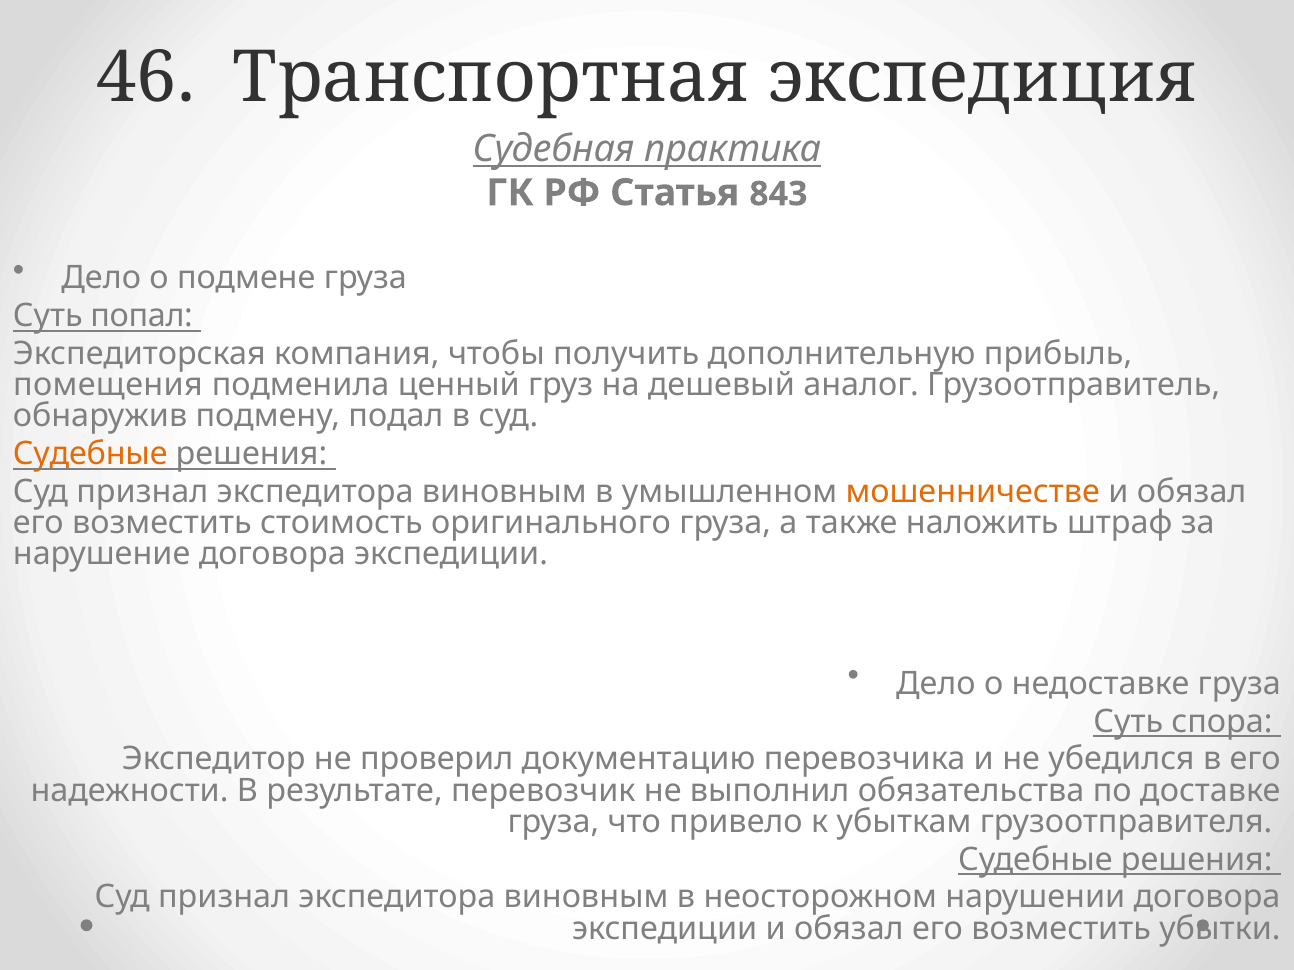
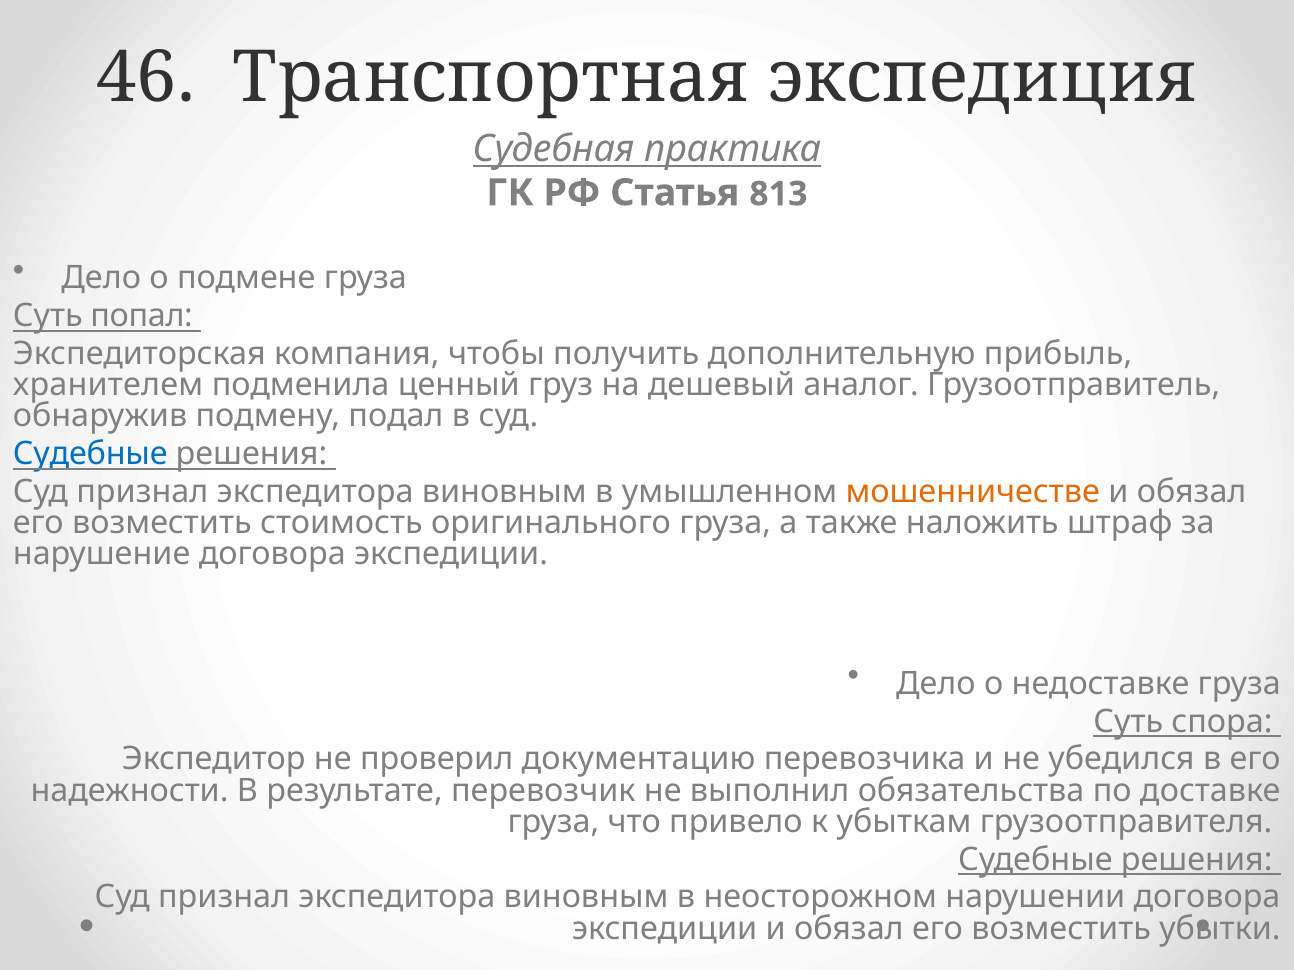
843: 843 -> 813
помещения: помещения -> хранителем
Судебные at (90, 454) colour: orange -> blue
